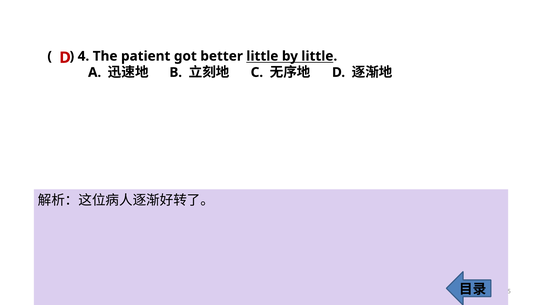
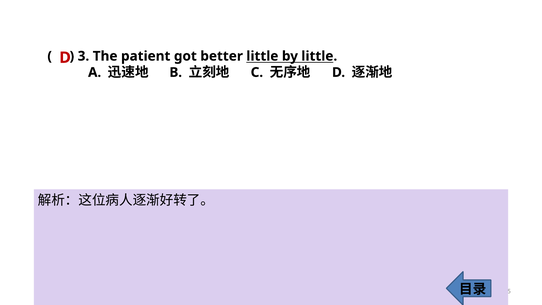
4: 4 -> 3
